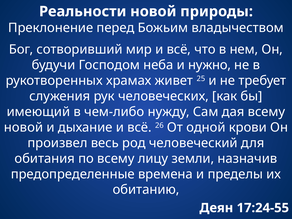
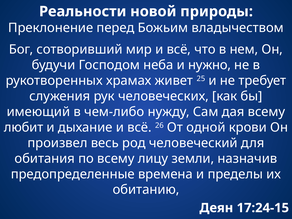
новой at (23, 127): новой -> любит
17:24-55: 17:24-55 -> 17:24-15
